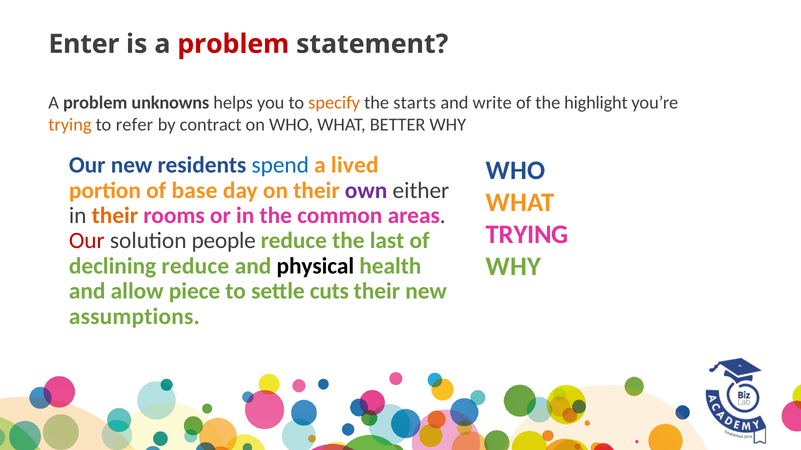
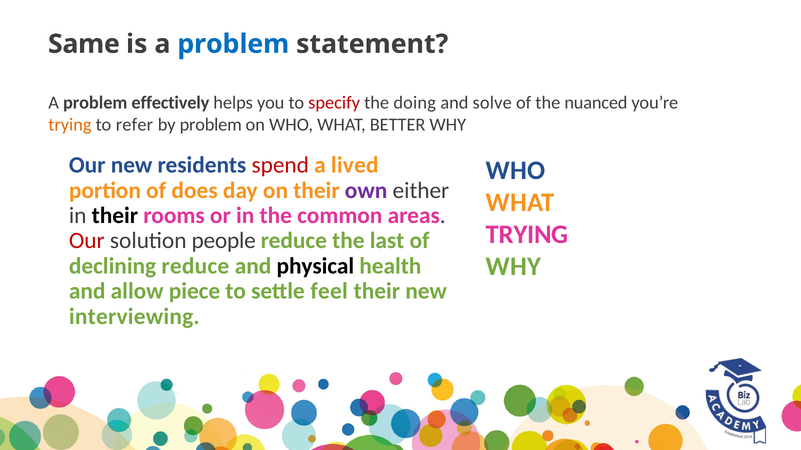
Enter: Enter -> Same
problem at (233, 44) colour: red -> blue
unknowns: unknowns -> effectively
specify colour: orange -> red
starts: starts -> doing
write: write -> solve
highlight: highlight -> nuanced
by contract: contract -> problem
spend colour: blue -> red
base: base -> does
their at (115, 216) colour: orange -> black
cuts: cuts -> feel
assumptions: assumptions -> interviewing
